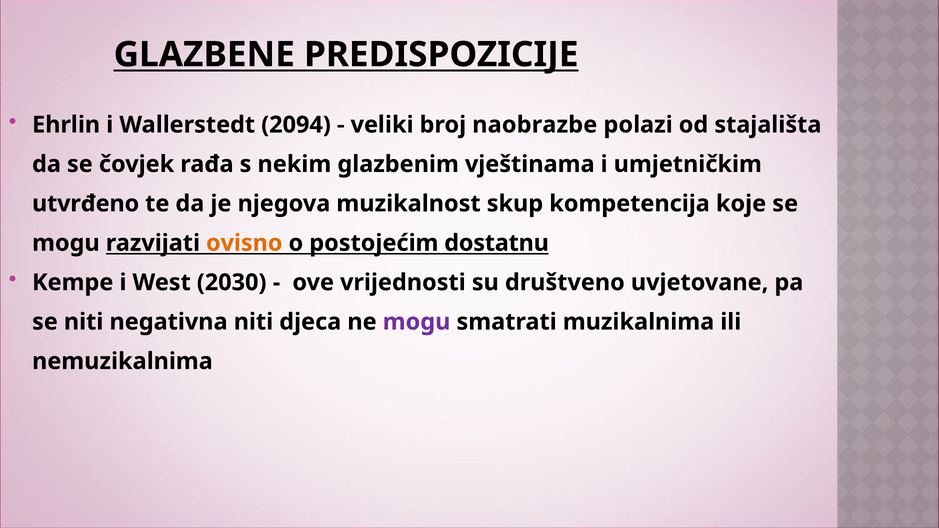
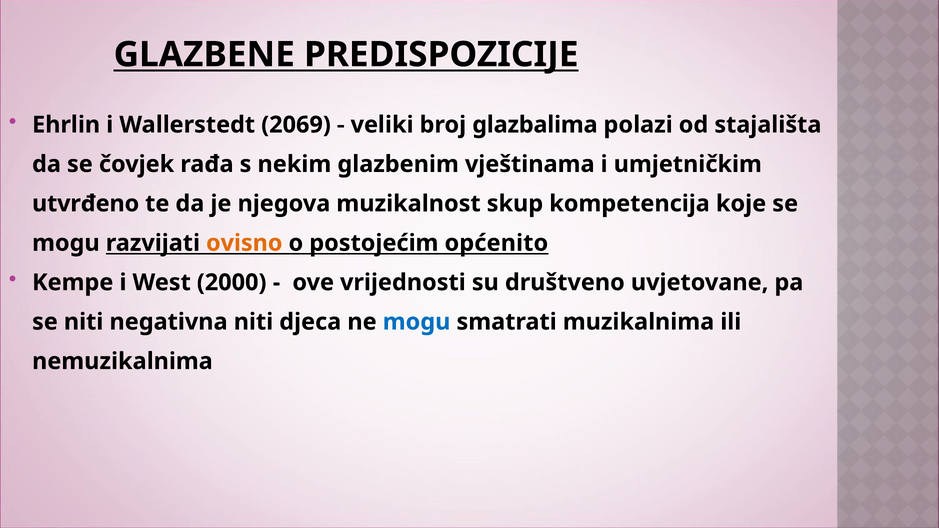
2094: 2094 -> 2069
naobrazbe: naobrazbe -> glazbalima
dostatnu: dostatnu -> općenito
2030: 2030 -> 2000
mogu at (417, 322) colour: purple -> blue
